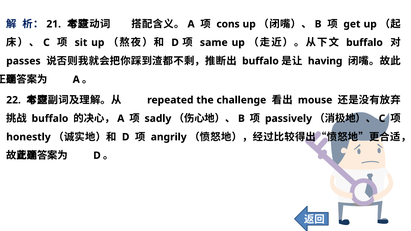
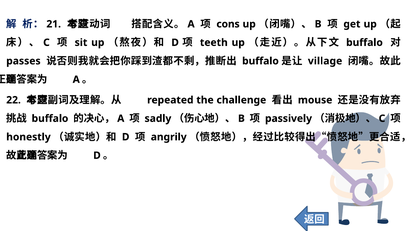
same: same -> teeth
having: having -> village
